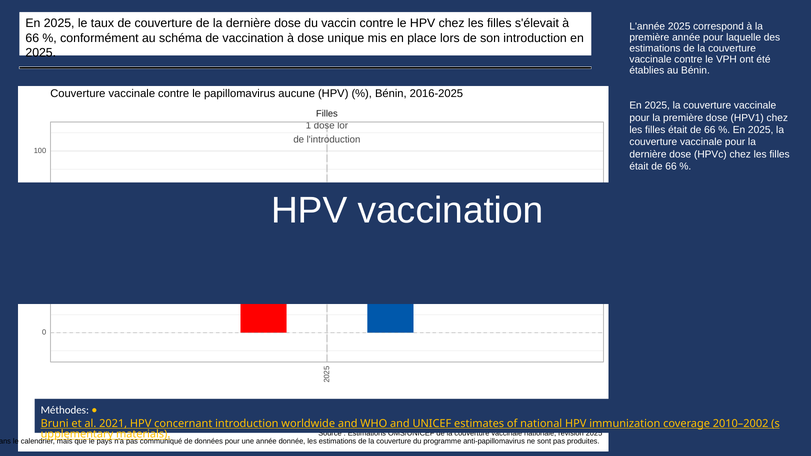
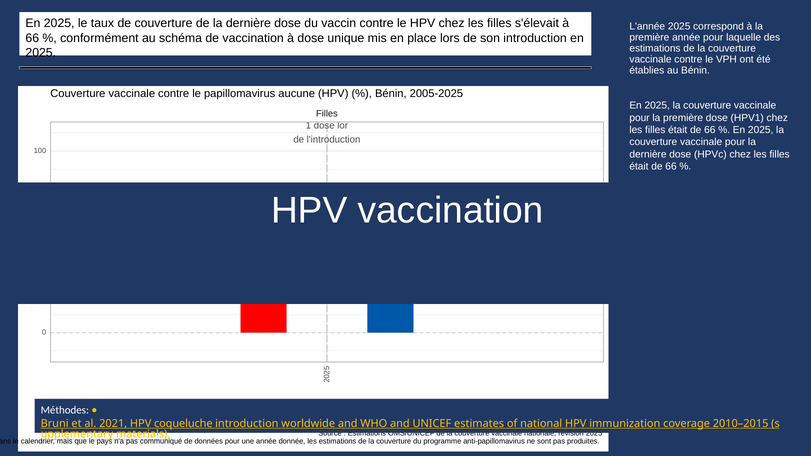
2016-2025: 2016-2025 -> 2005-2025
concernant: concernant -> coqueluche
2010–2002: 2010–2002 -> 2010–2015
